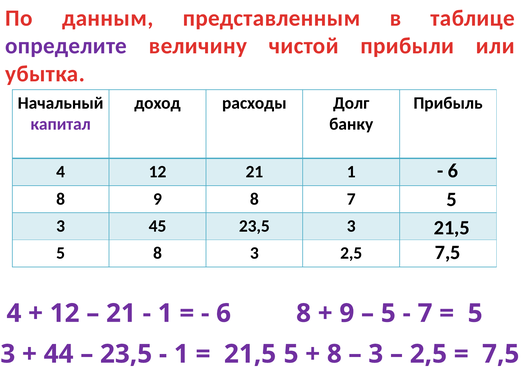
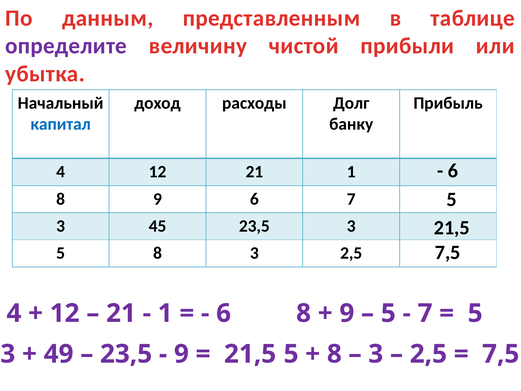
капитал colour: purple -> blue
9 8: 8 -> 6
44: 44 -> 49
1 at (181, 354): 1 -> 9
